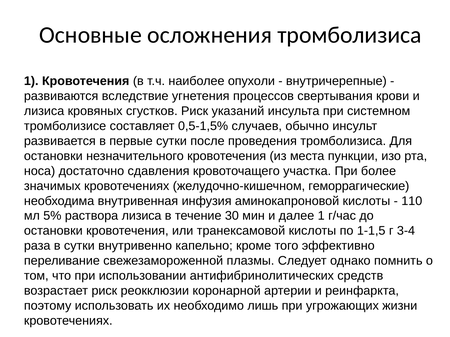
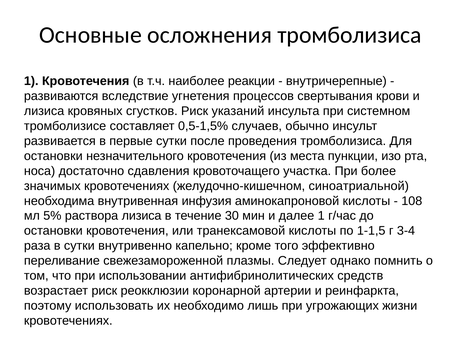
опухоли: опухоли -> реакции
геморрагические: геморрагические -> синоатриальной
110: 110 -> 108
